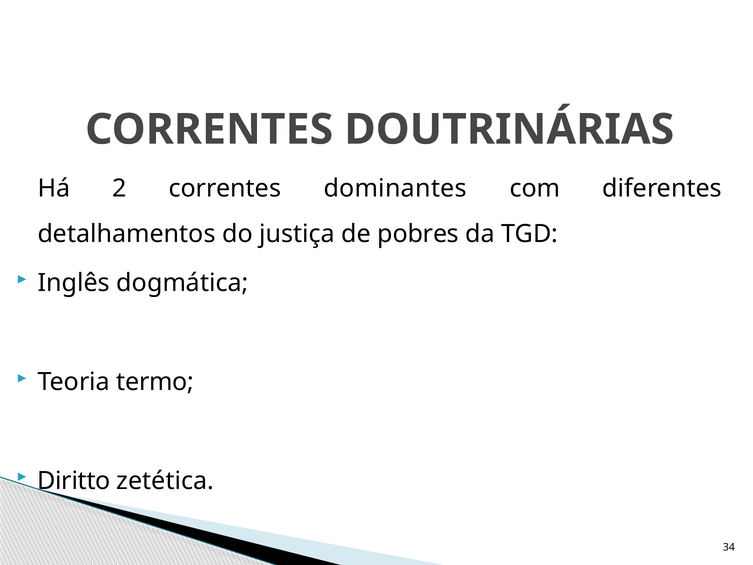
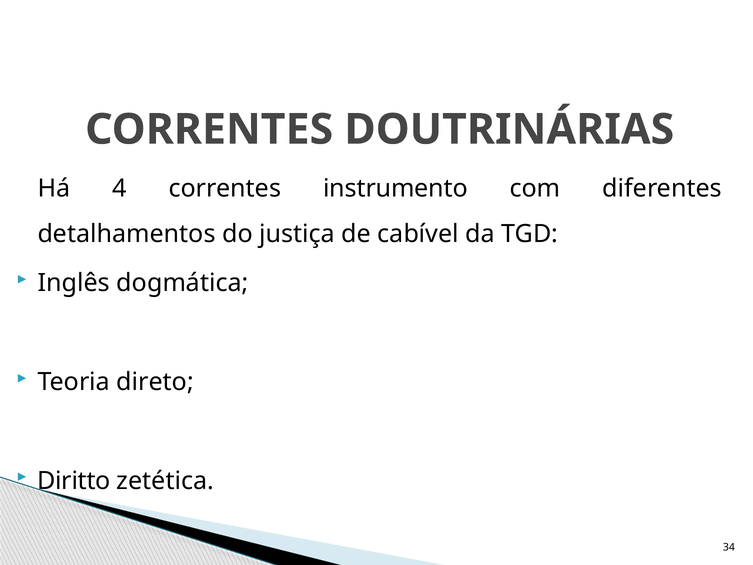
2: 2 -> 4
dominantes: dominantes -> instrumento
pobres: pobres -> cabível
termo: termo -> direto
